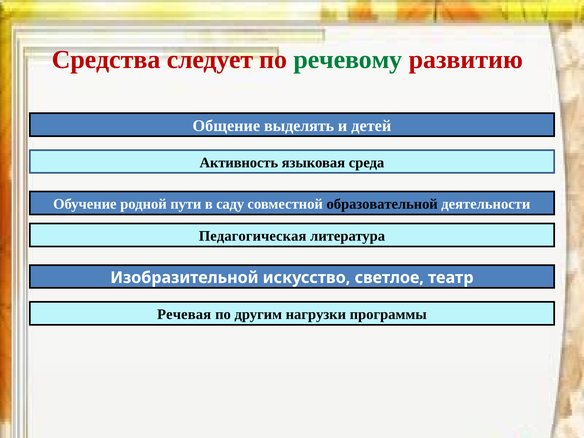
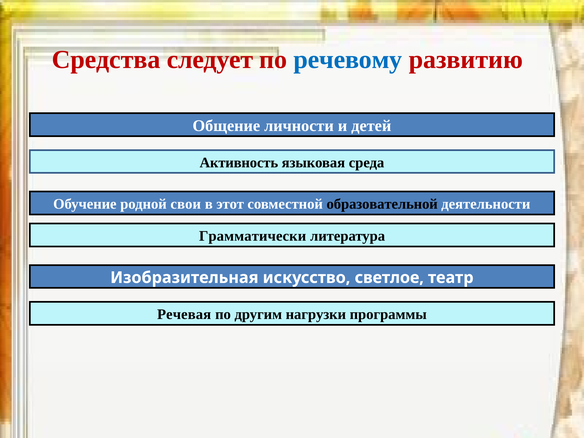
речевому colour: green -> blue
выделять: выделять -> личности
пути: пути -> свои
саду: саду -> этот
Педагогическая: Педагогическая -> Грамматически
Изобразительной: Изобразительной -> Изобразительная
